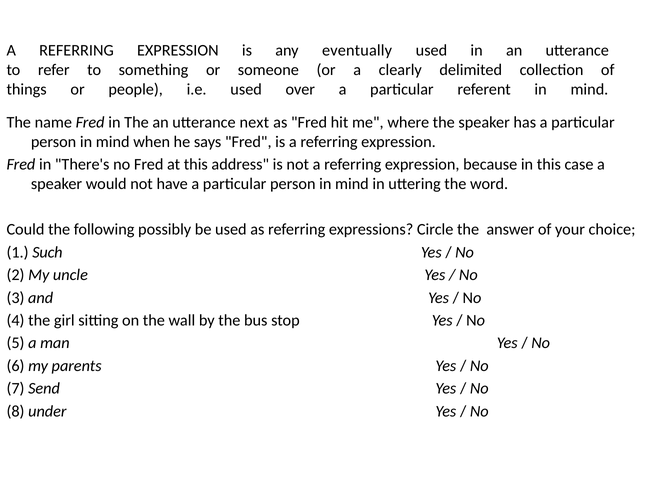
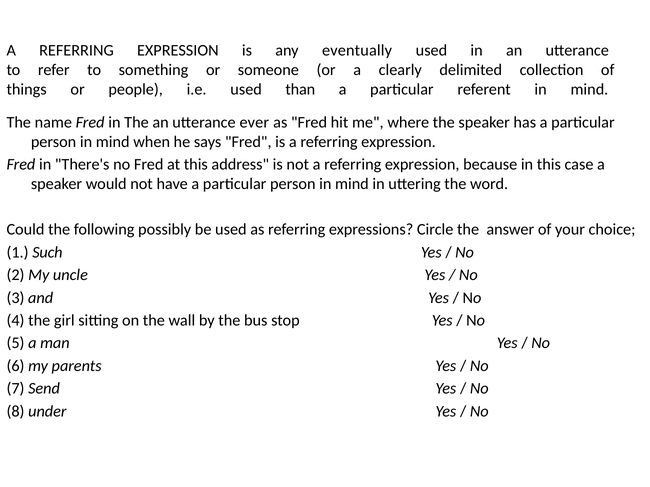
over: over -> than
next: next -> ever
